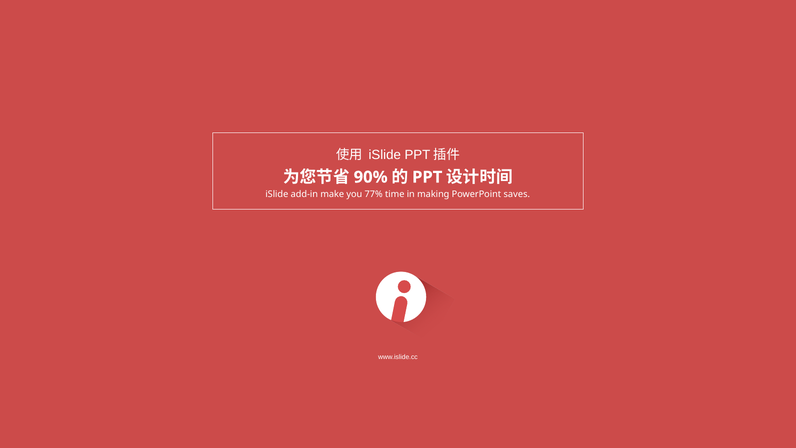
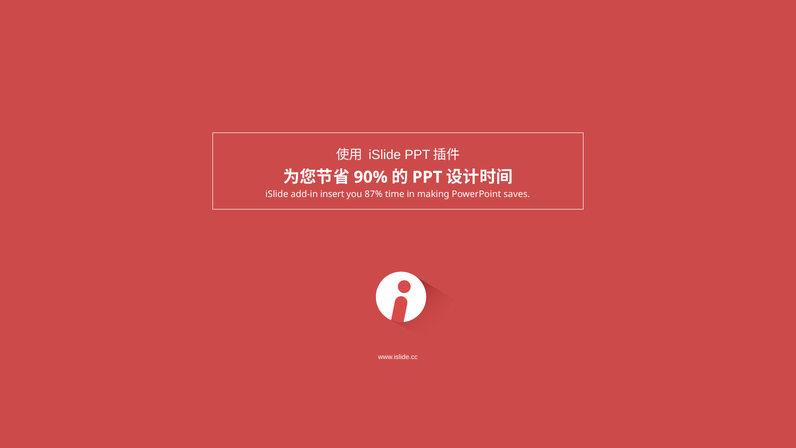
make: make -> insert
77%: 77% -> 87%
